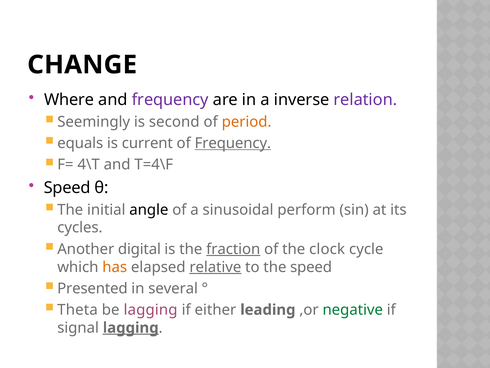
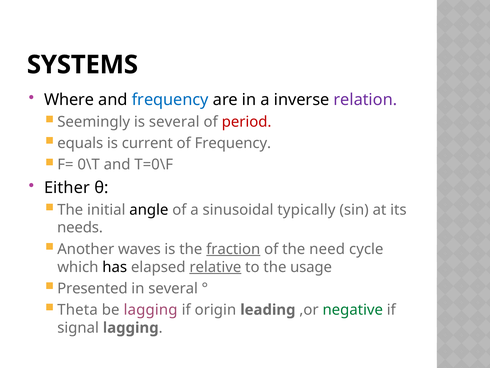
CHANGE: CHANGE -> SYSTEMS
frequency at (170, 100) colour: purple -> blue
is second: second -> several
period colour: orange -> red
Frequency at (233, 143) underline: present -> none
4\T: 4\T -> 0\T
T=4\F: T=4\F -> T=0\F
Speed at (67, 187): Speed -> Either
perform: perform -> typically
cycles: cycles -> needs
digital: digital -> waves
clock: clock -> need
has colour: orange -> black
the speed: speed -> usage
either: either -> origin
lagging at (131, 327) underline: present -> none
